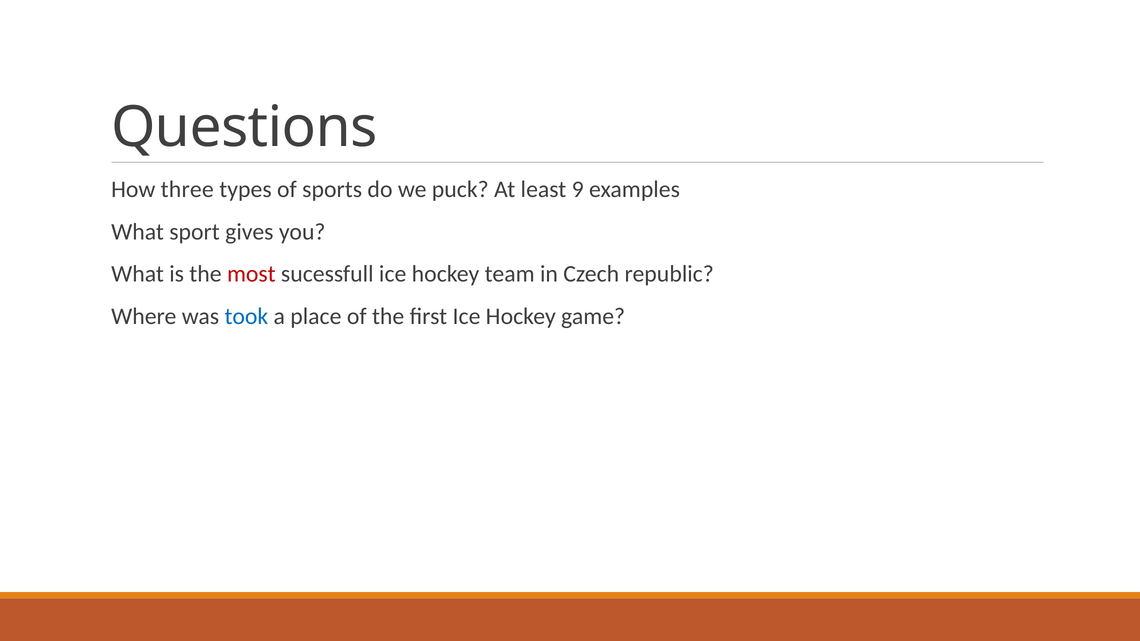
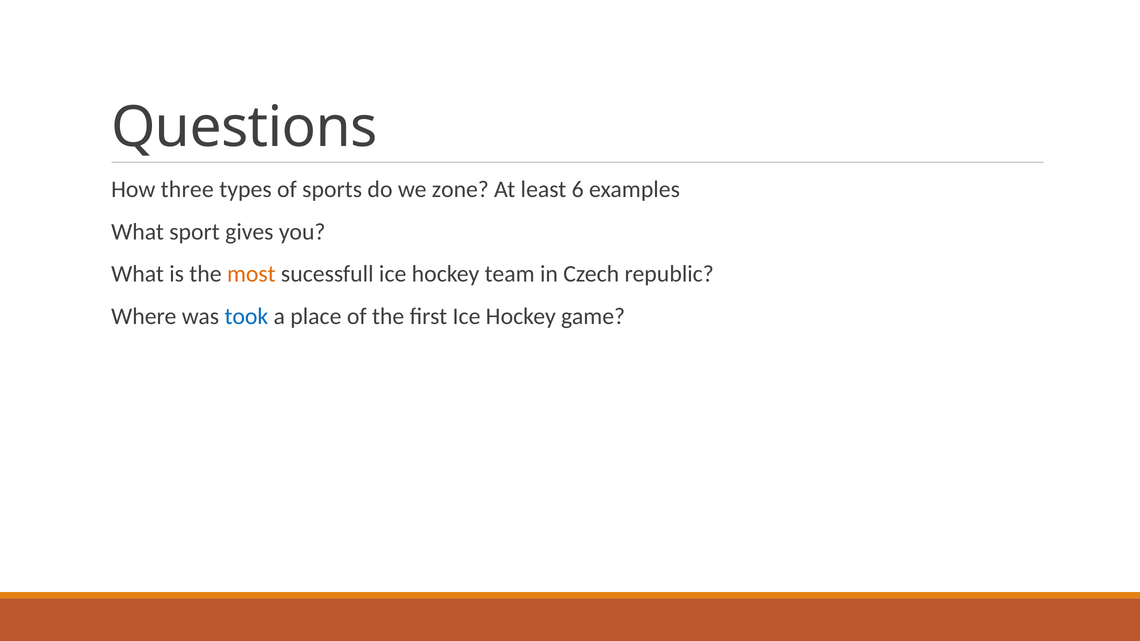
puck: puck -> zone
9: 9 -> 6
most colour: red -> orange
